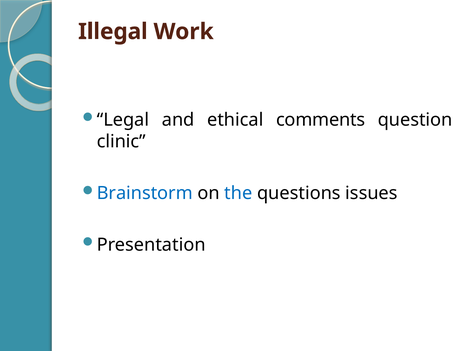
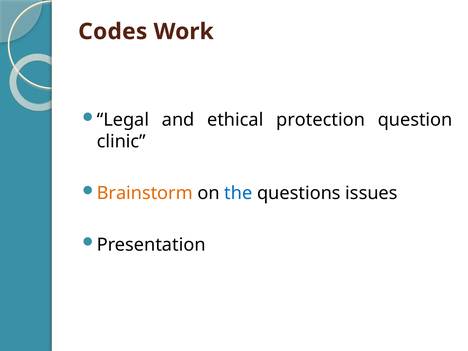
Illegal: Illegal -> Codes
comments: comments -> protection
Brainstorm colour: blue -> orange
